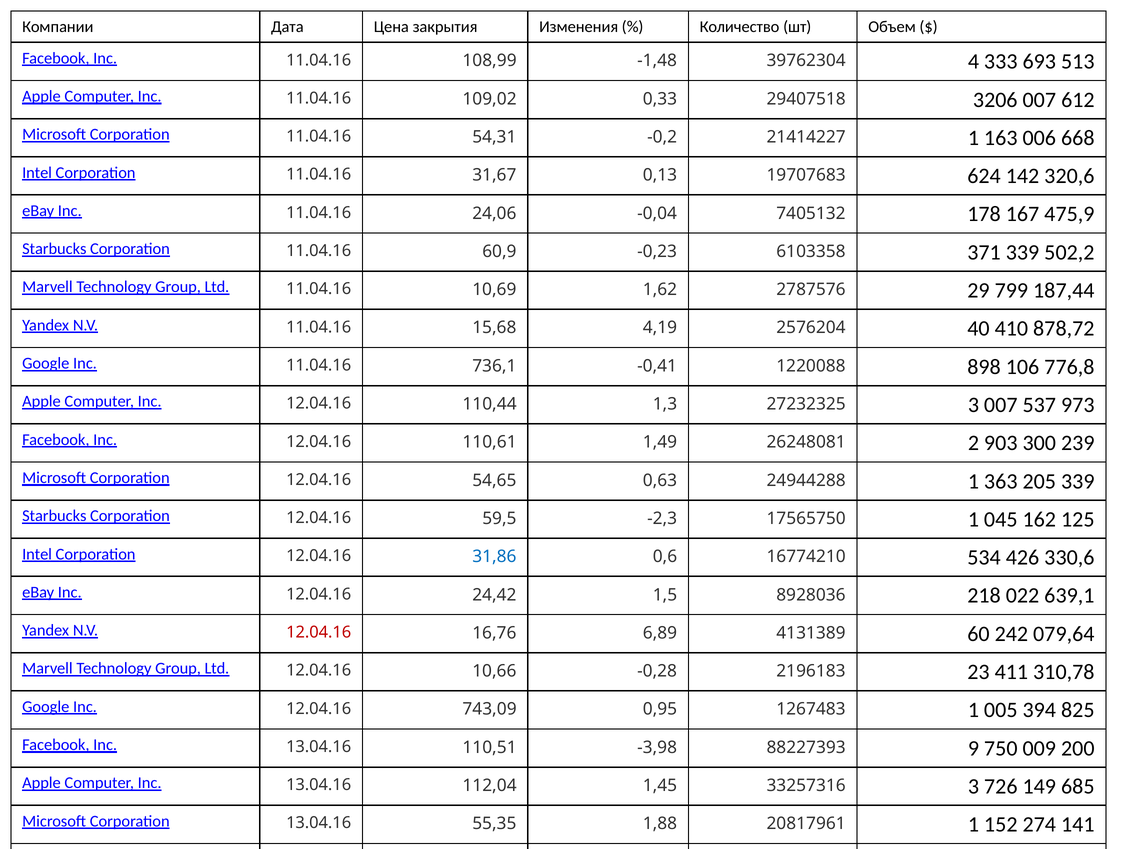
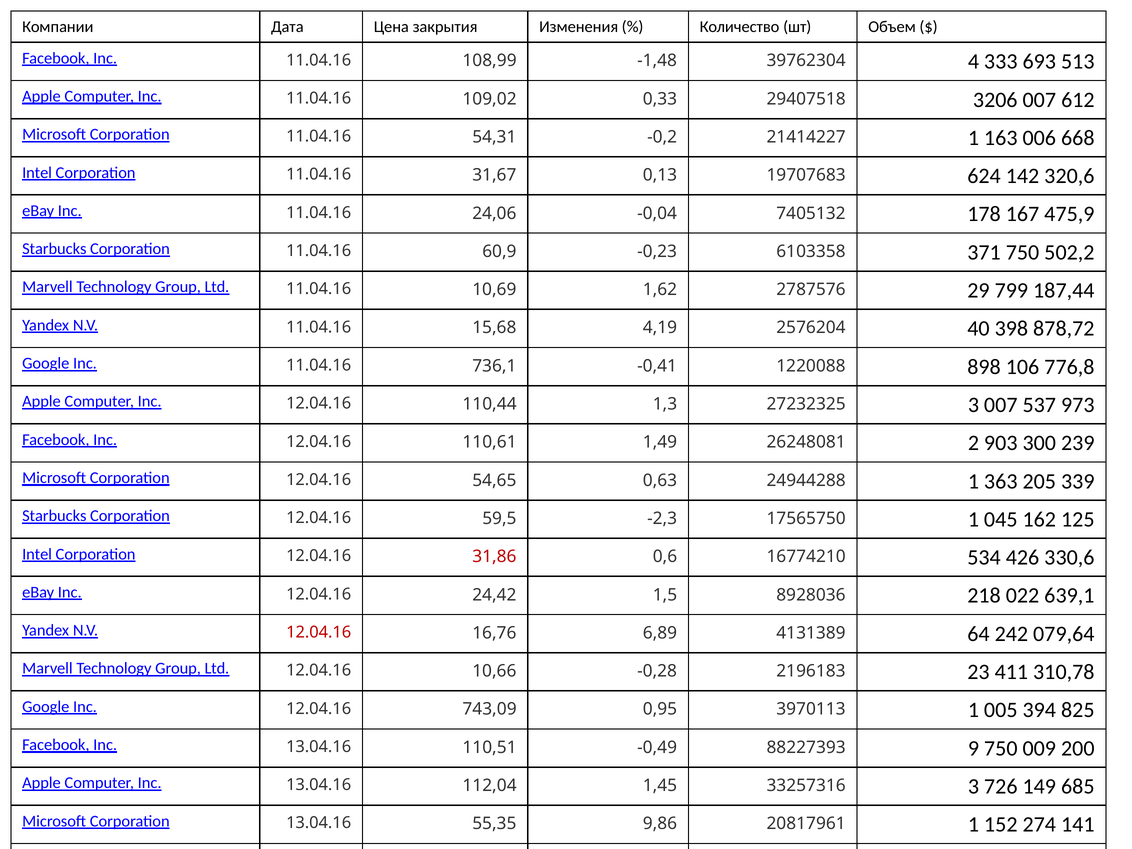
371 339: 339 -> 750
410: 410 -> 398
31,86 colour: blue -> red
60: 60 -> 64
1267483: 1267483 -> 3970113
-3,98: -3,98 -> -0,49
1,88: 1,88 -> 9,86
